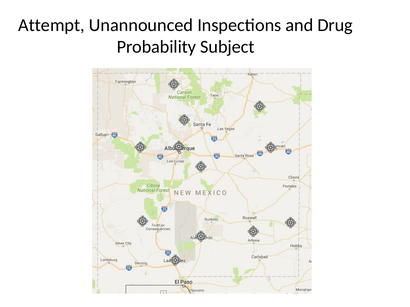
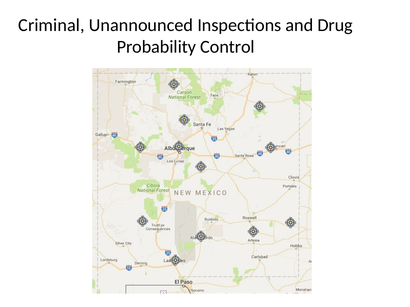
Attempt: Attempt -> Criminal
Subject: Subject -> Control
